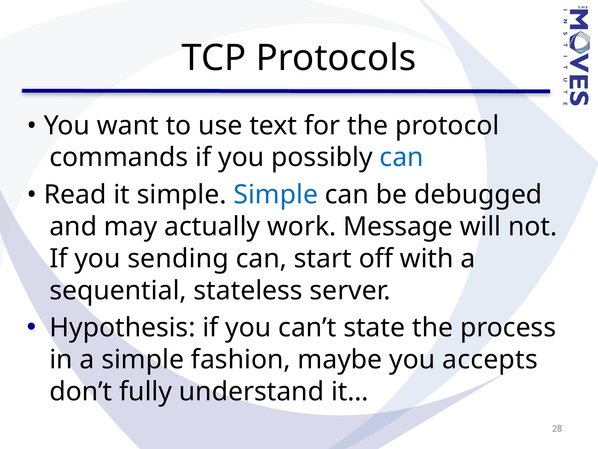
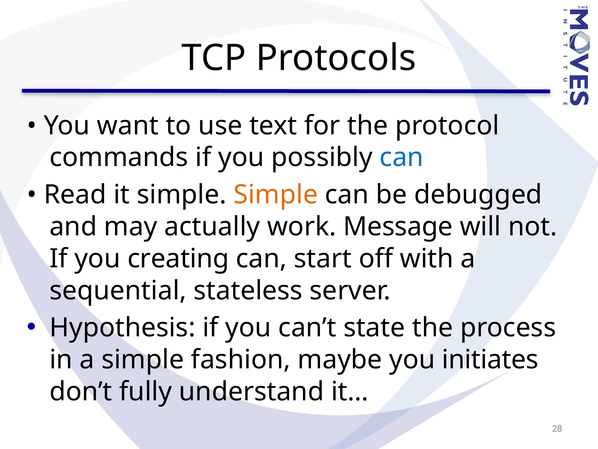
Simple at (276, 195) colour: blue -> orange
sending: sending -> creating
accepts: accepts -> initiates
